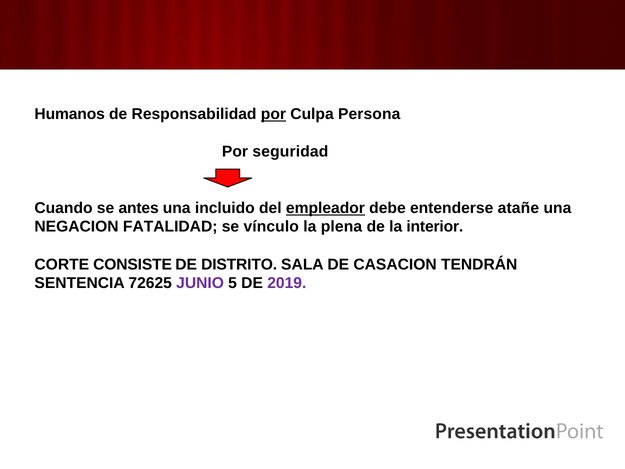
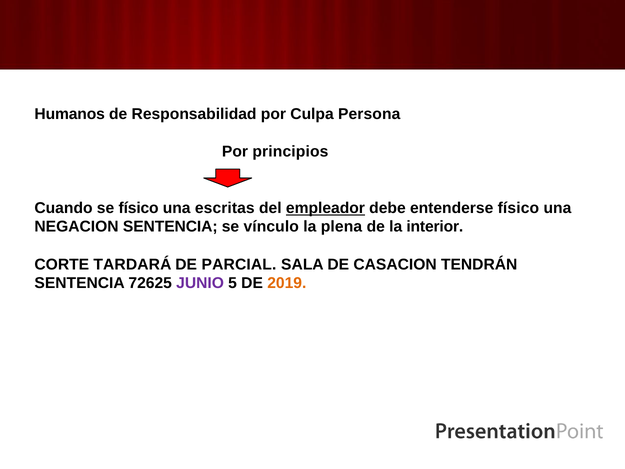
por at (273, 114) underline: present -> none
seguridad: seguridad -> principios
se antes: antes -> físico
incluido: incluido -> escritas
entenderse atañe: atañe -> físico
NEGACION FATALIDAD: FATALIDAD -> SENTENCIA
CONSISTE: CONSISTE -> TARDARÁ
DISTRITO: DISTRITO -> PARCIAL
2019 colour: purple -> orange
